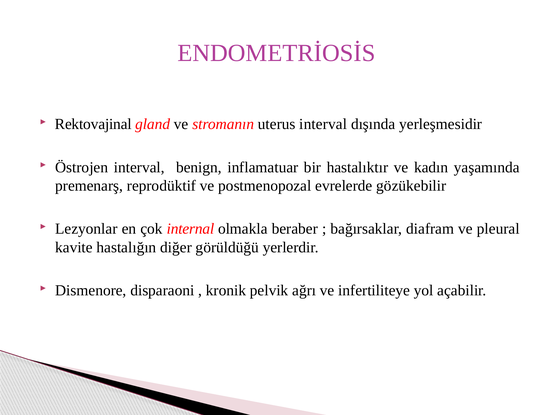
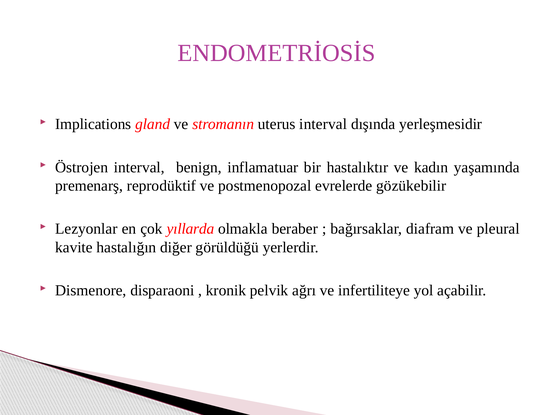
Rektovajinal: Rektovajinal -> Implications
internal: internal -> yıllarda
